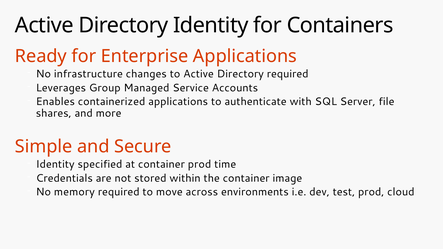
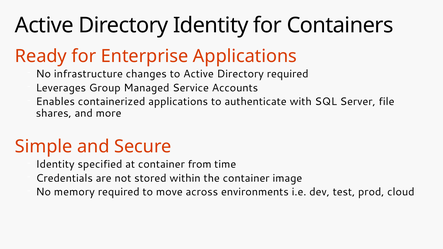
container prod: prod -> from
